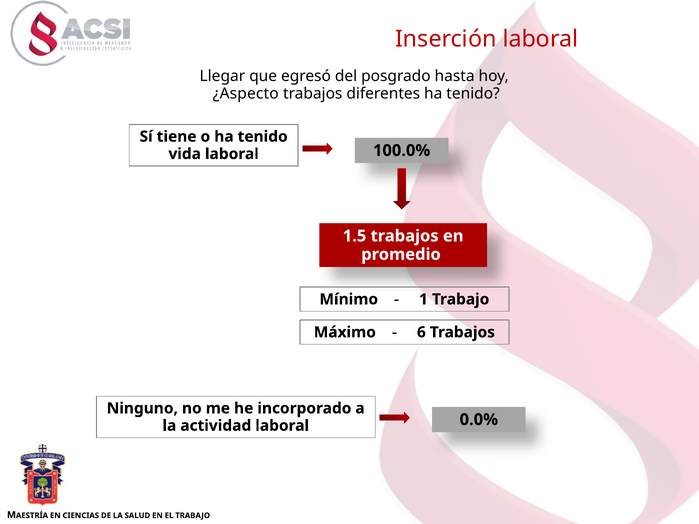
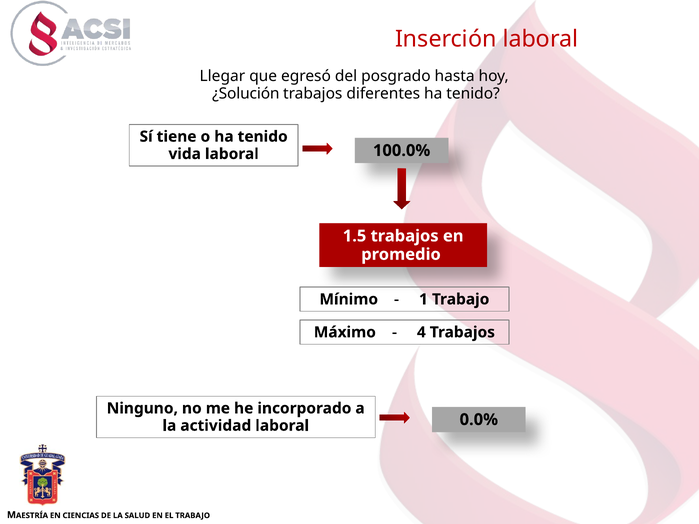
¿Aspecto: ¿Aspecto -> ¿Solución
6: 6 -> 4
